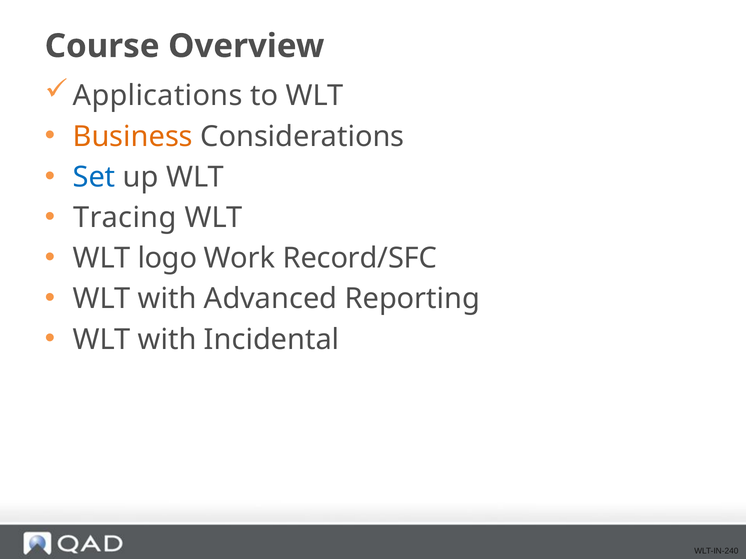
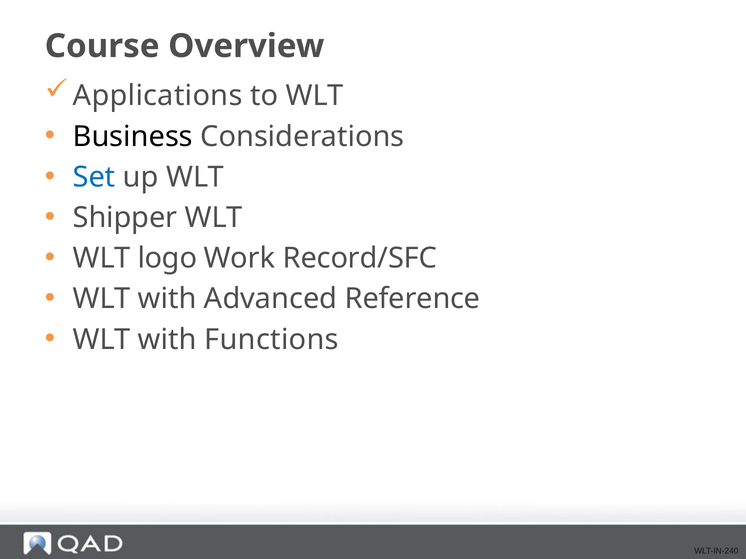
Business colour: orange -> black
Tracing: Tracing -> Shipper
Reporting: Reporting -> Reference
Incidental: Incidental -> Functions
